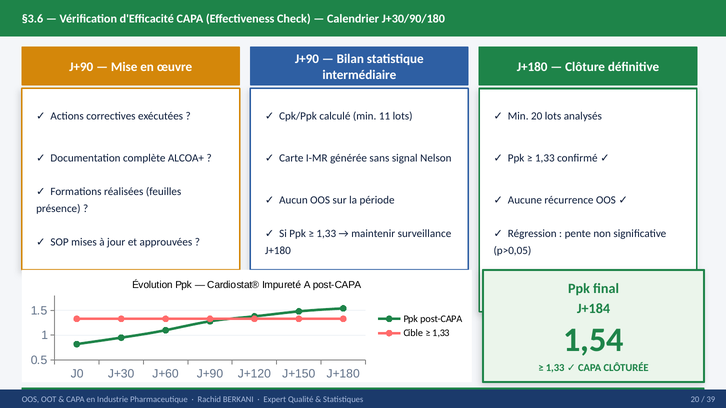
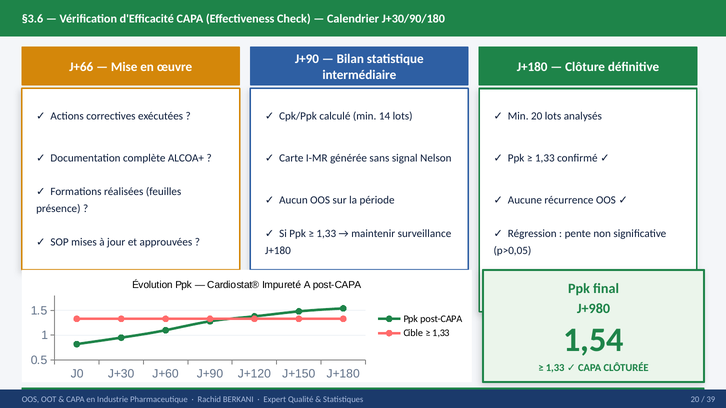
J+90 at (81, 67): J+90 -> J+66
11: 11 -> 14
J+184: J+184 -> J+980
